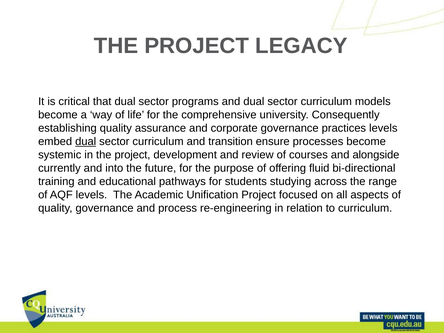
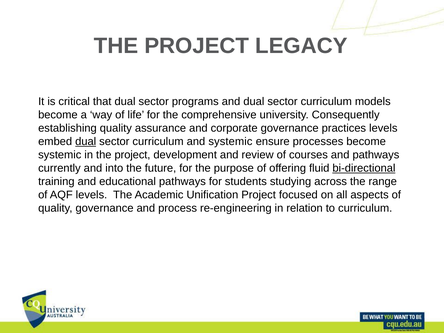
and transition: transition -> systemic
and alongside: alongside -> pathways
bi-directional underline: none -> present
